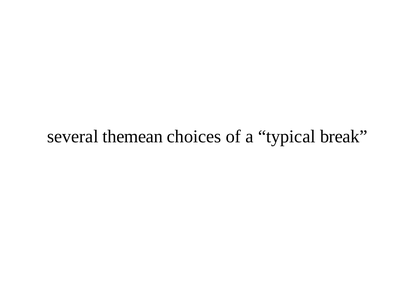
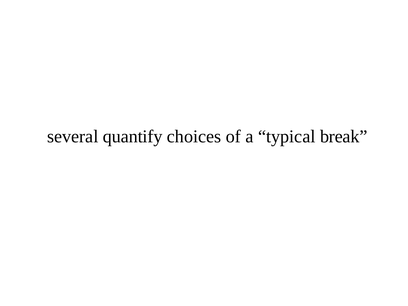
themean: themean -> quantify
